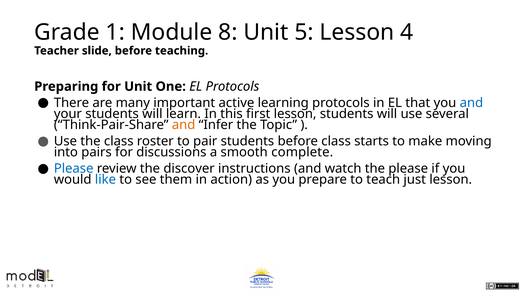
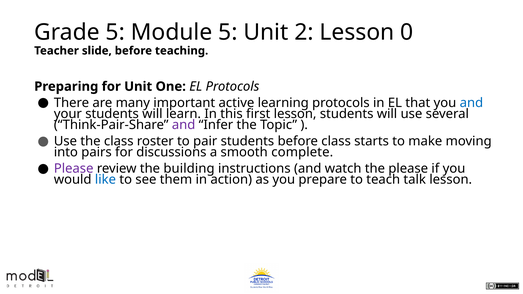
Grade 1: 1 -> 5
Module 8: 8 -> 5
5: 5 -> 2
4: 4 -> 0
and at (184, 125) colour: orange -> purple
Please at (74, 169) colour: blue -> purple
discover: discover -> building
just: just -> talk
